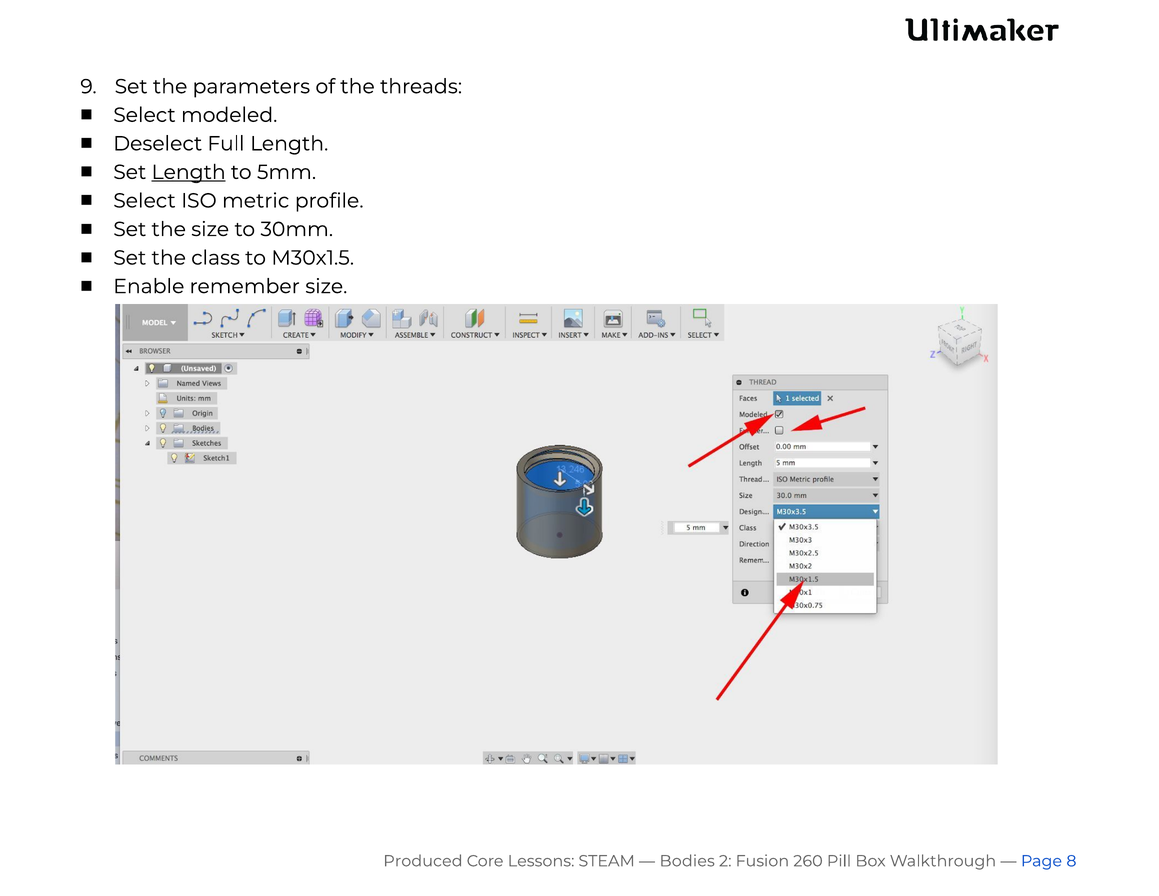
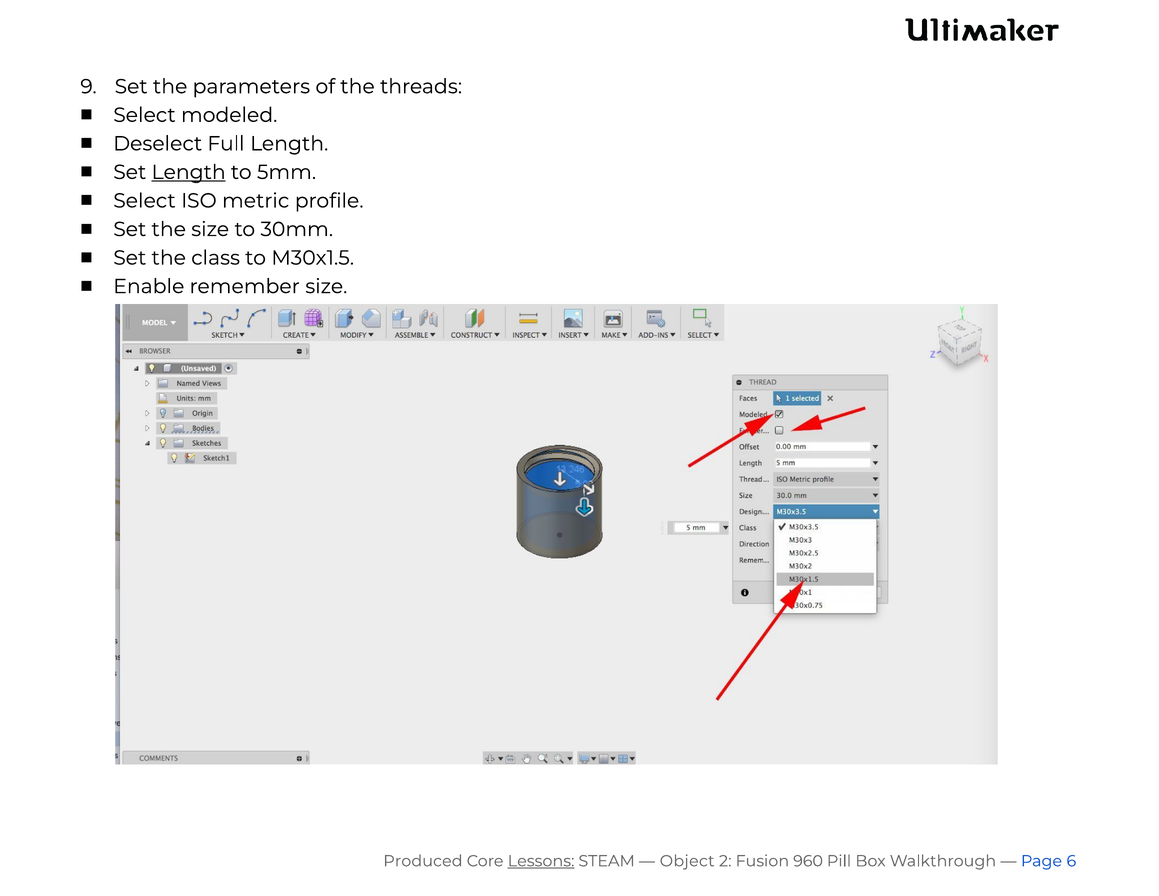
Lessons underline: none -> present
Bodies: Bodies -> Object
260: 260 -> 960
8: 8 -> 6
